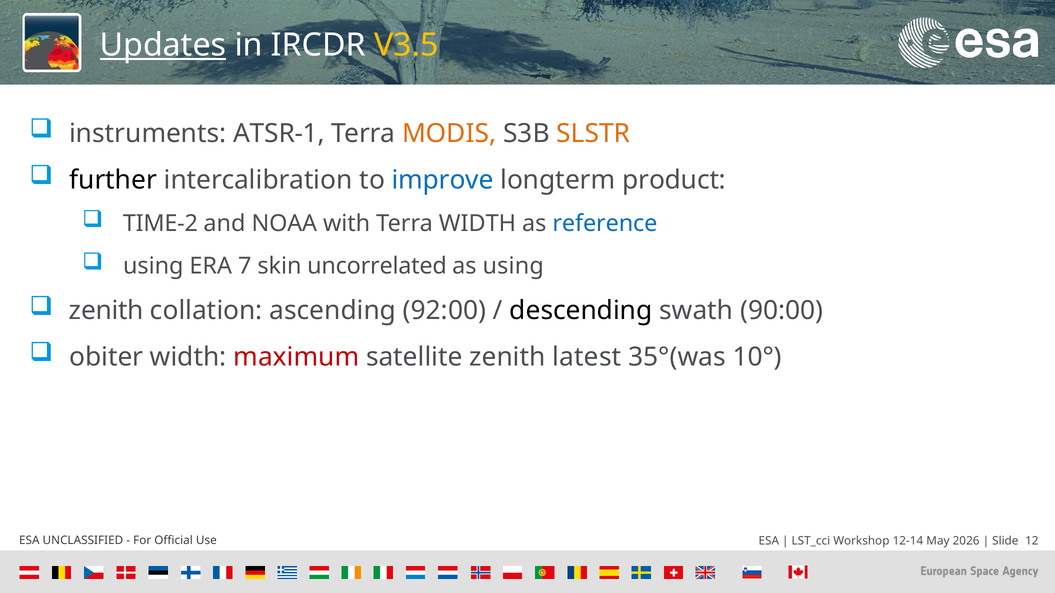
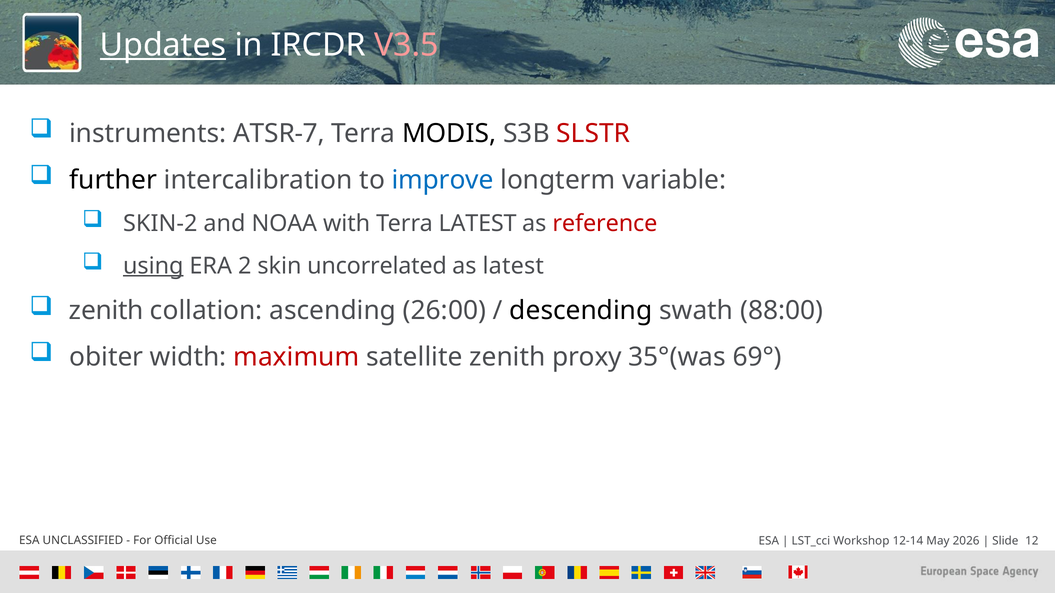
V3.5 colour: yellow -> pink
ATSR-1: ATSR-1 -> ATSR-7
MODIS colour: orange -> black
SLSTR colour: orange -> red
product: product -> variable
TIME-2: TIME-2 -> SKIN-2
Terra WIDTH: WIDTH -> LATEST
reference colour: blue -> red
using at (153, 266) underline: none -> present
7: 7 -> 2
as using: using -> latest
92:00: 92:00 -> 26:00
90:00: 90:00 -> 88:00
latest: latest -> proxy
10°: 10° -> 69°
